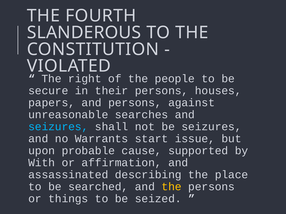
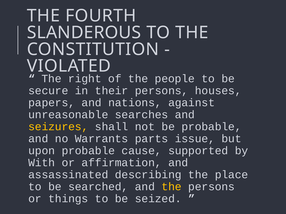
and persons: persons -> nations
seizures at (58, 127) colour: light blue -> yellow
be seizures: seizures -> probable
start: start -> parts
